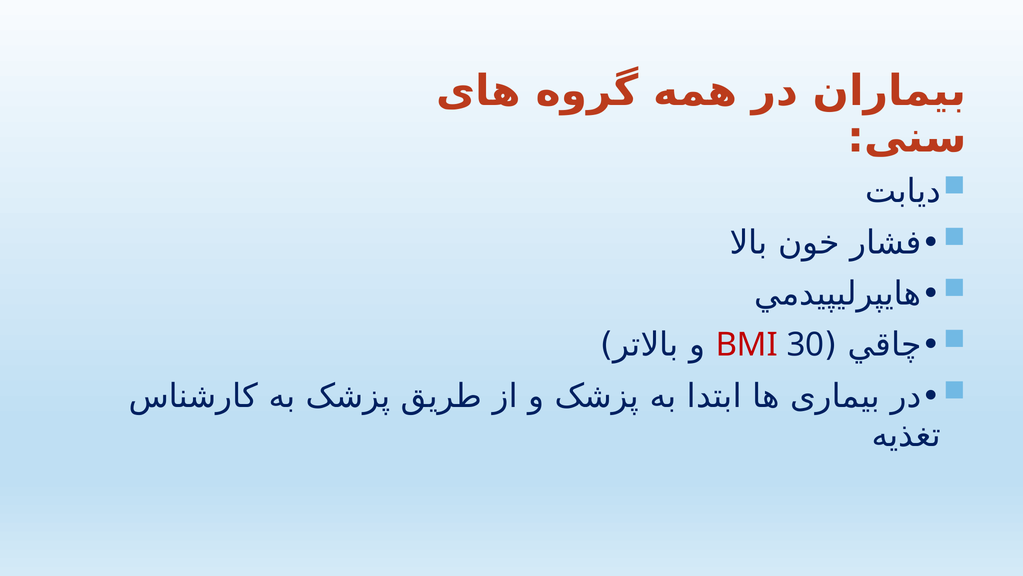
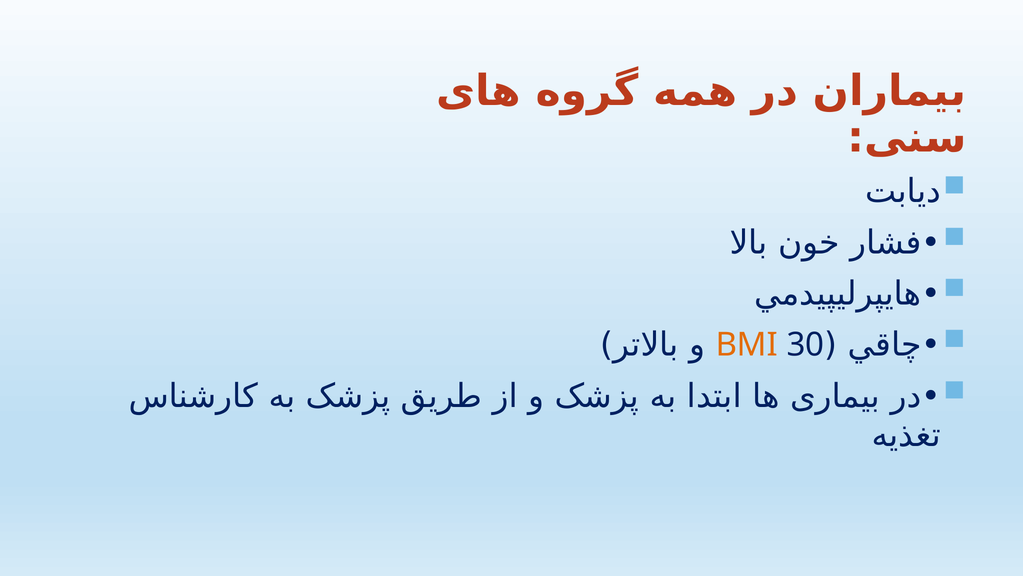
BMI colour: red -> orange
